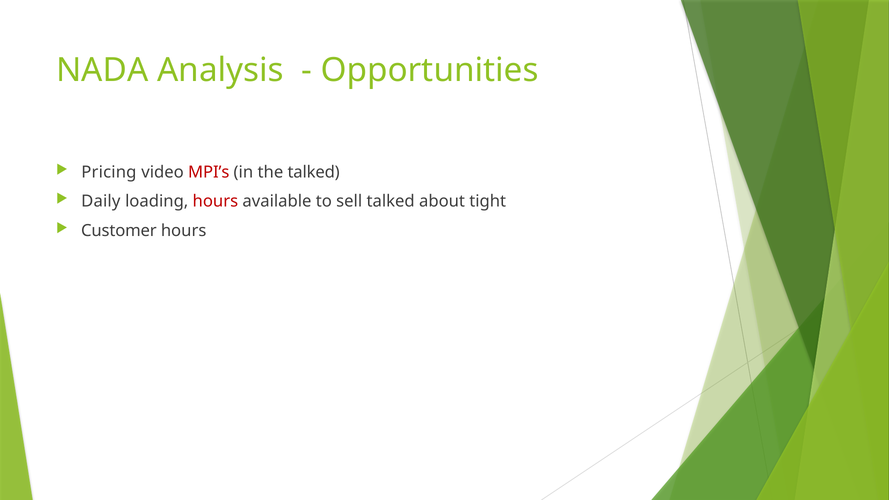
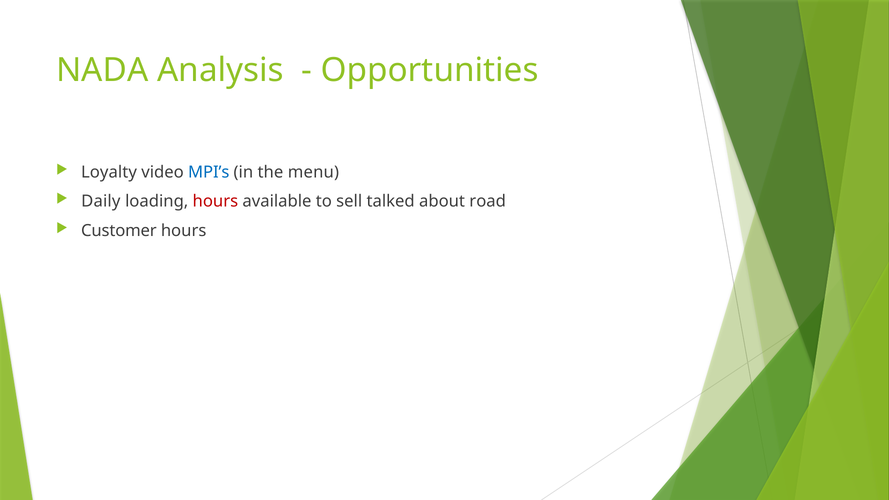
Pricing: Pricing -> Loyalty
MPI’s colour: red -> blue
the talked: talked -> menu
tight: tight -> road
